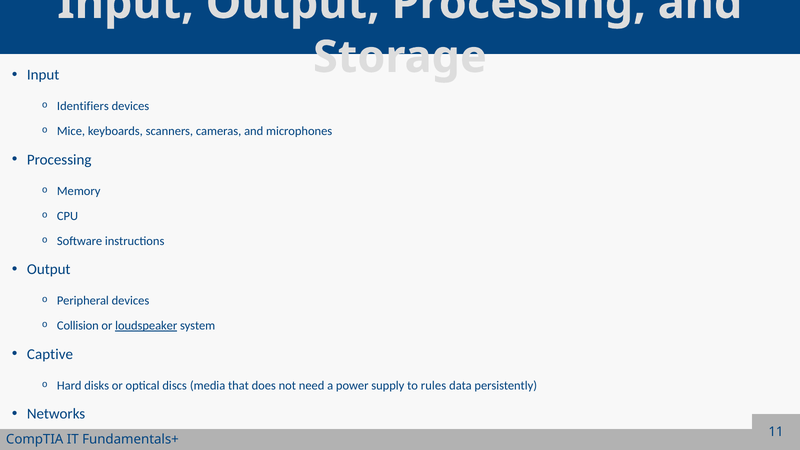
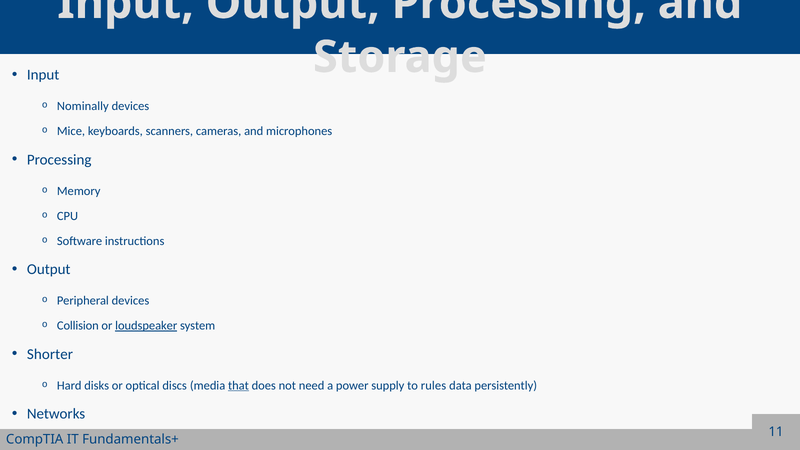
Identifiers: Identifiers -> Nominally
Captive: Captive -> Shorter
that underline: none -> present
